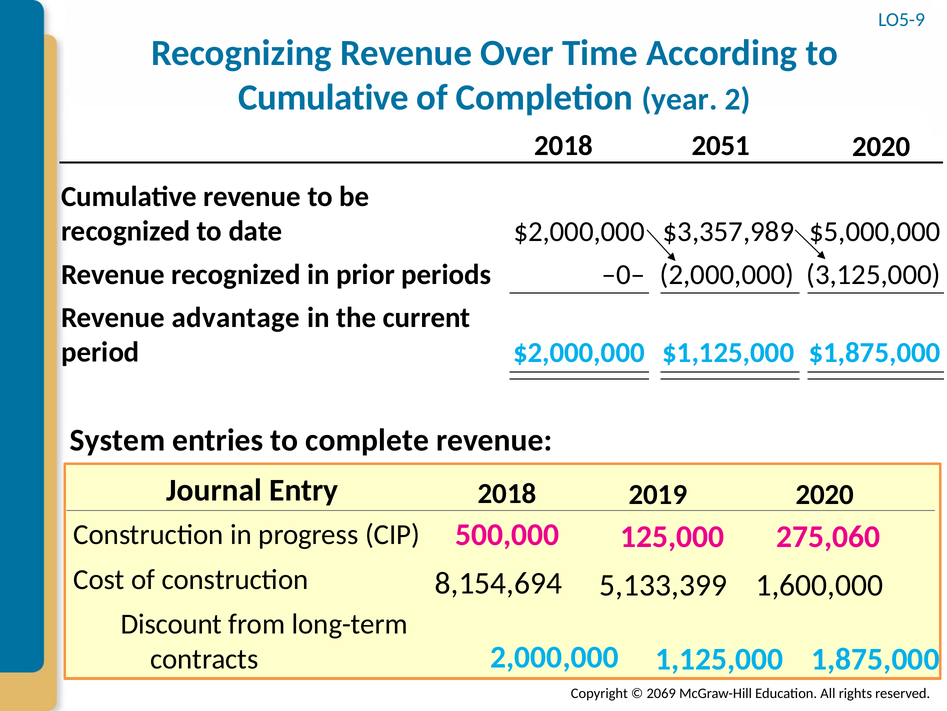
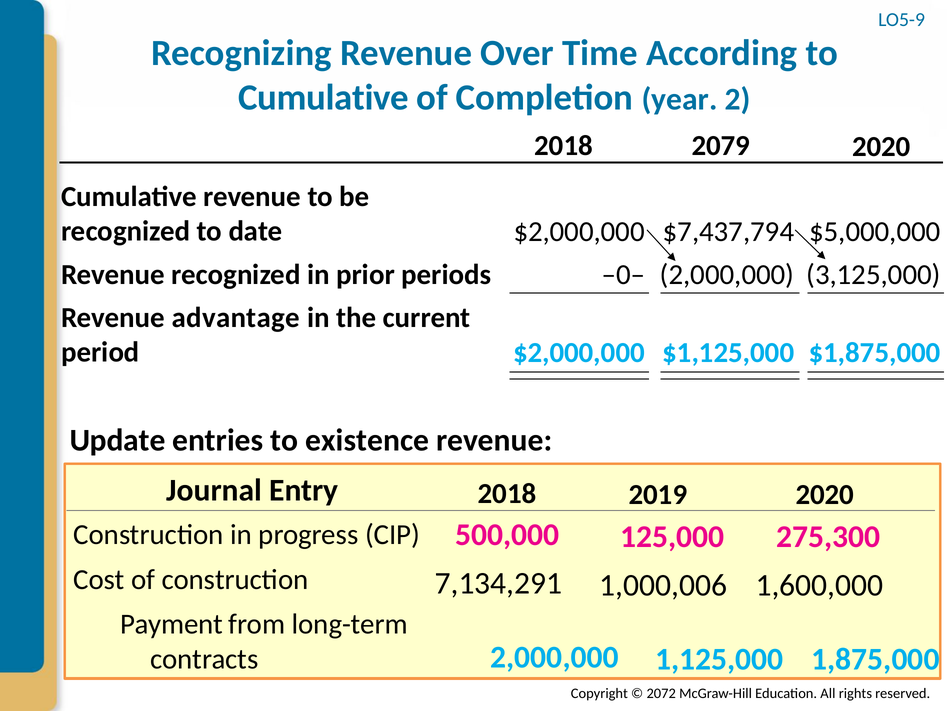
2051: 2051 -> 2079
$3,357,989: $3,357,989 -> $7,437,794
System: System -> Update
complete: complete -> existence
275,060: 275,060 -> 275,300
8,154,694: 8,154,694 -> 7,134,291
5,133,399: 5,133,399 -> 1,000,006
Discount: Discount -> Payment
2069: 2069 -> 2072
